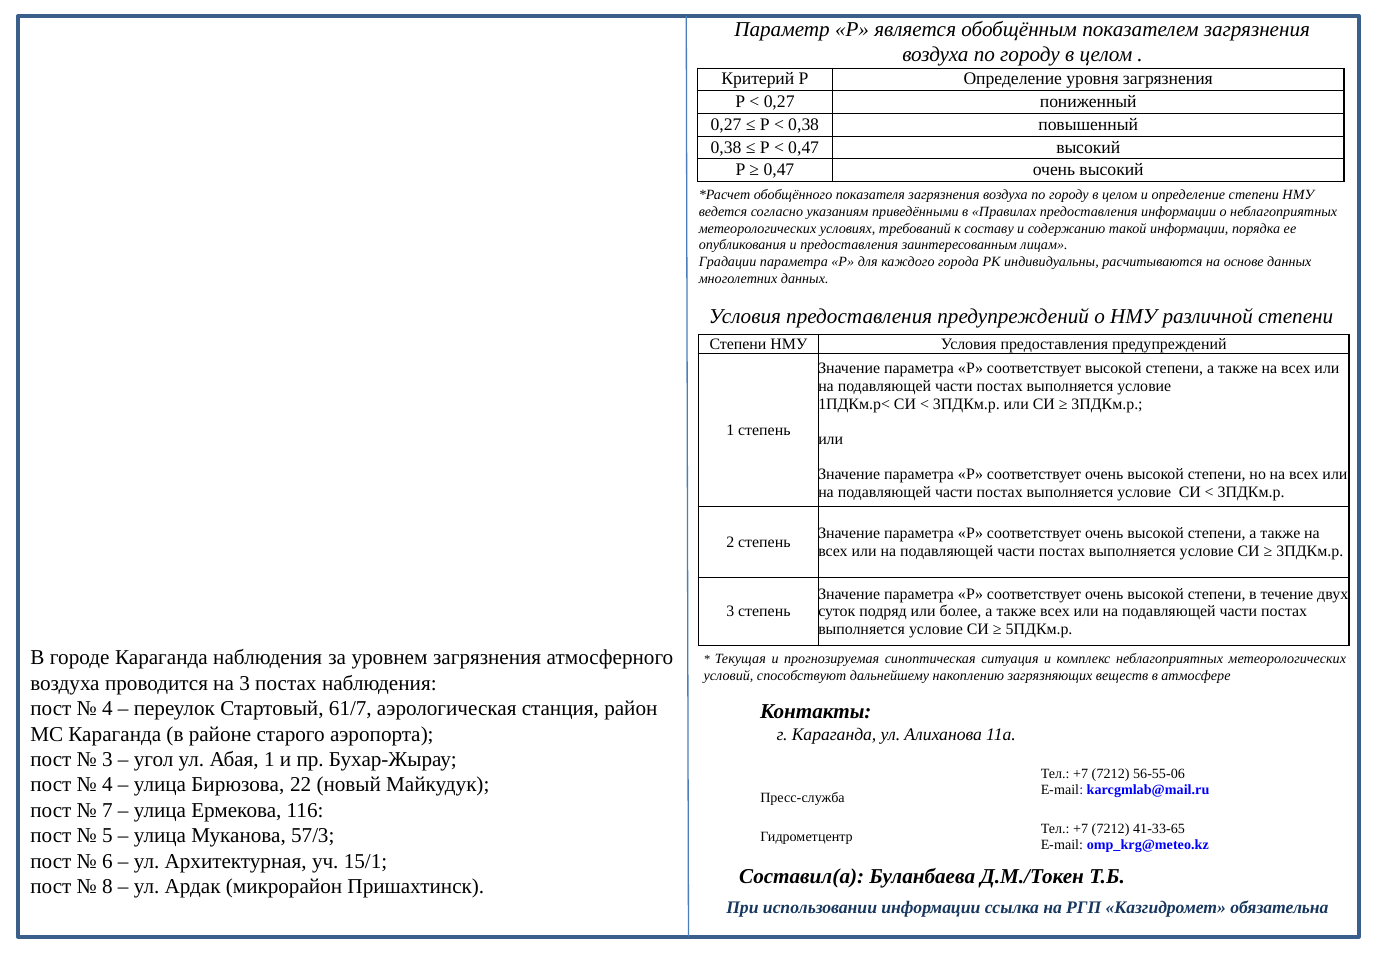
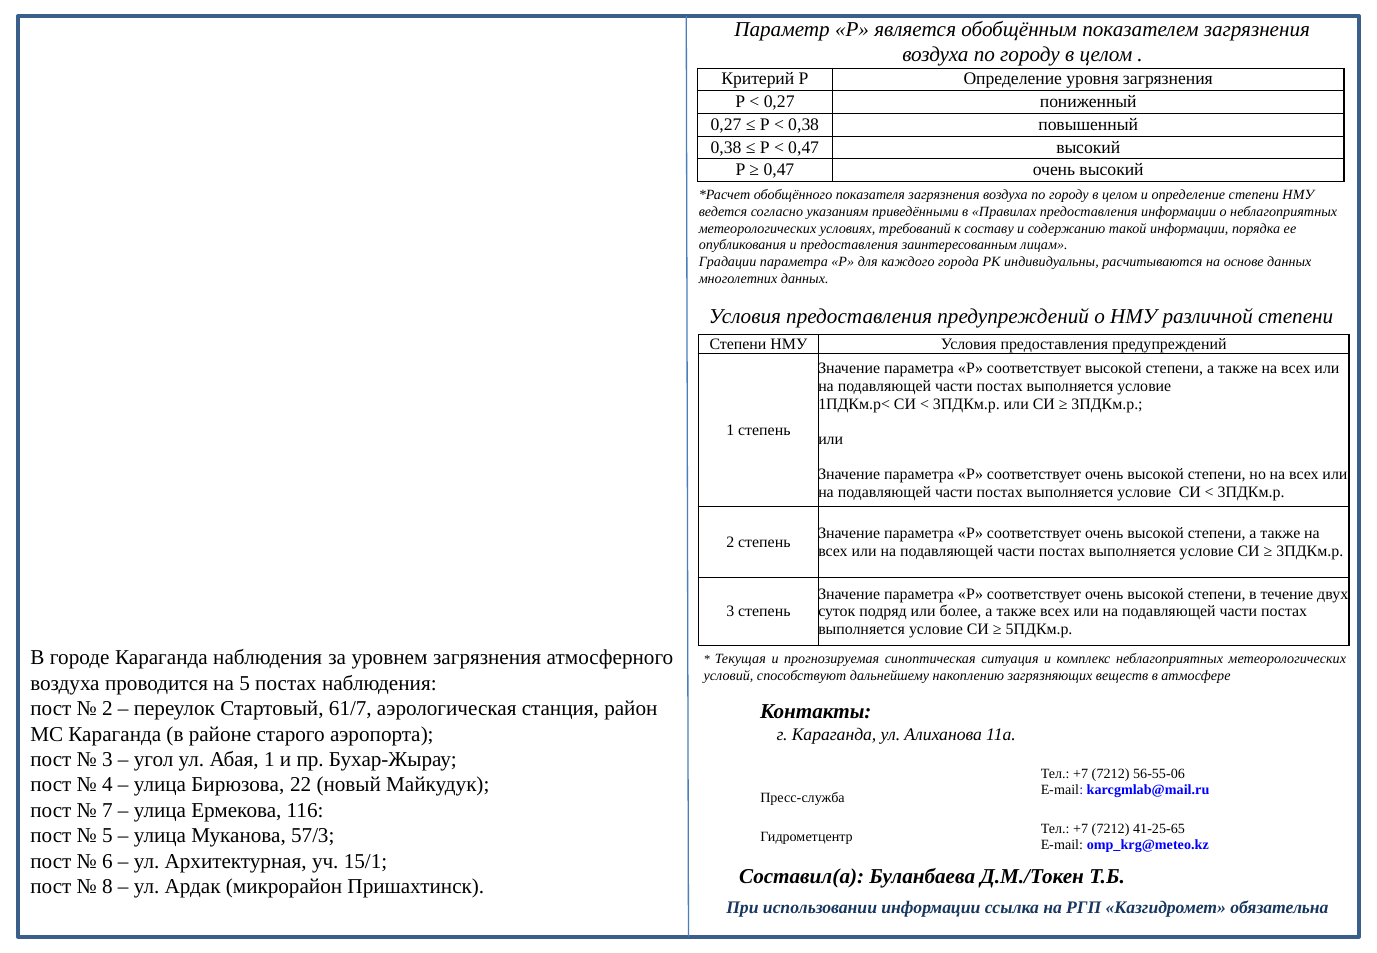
на 3: 3 -> 5
4 at (107, 709): 4 -> 2
41-33-65: 41-33-65 -> 41-25-65
